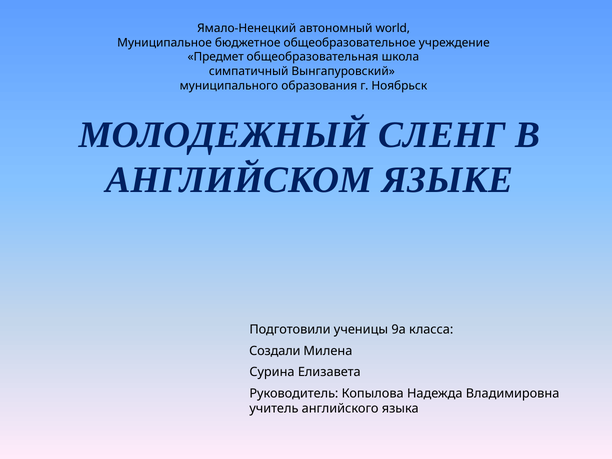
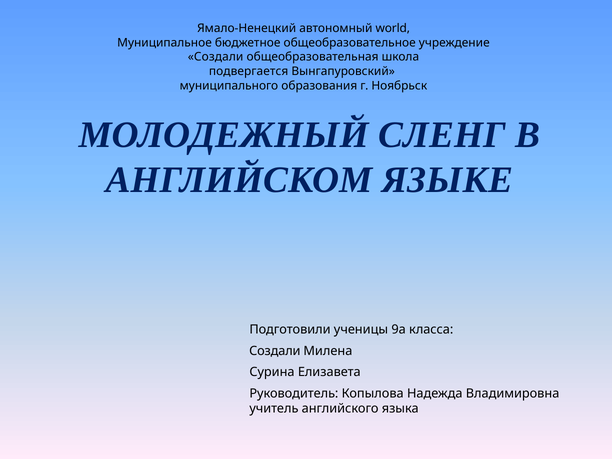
Предмет at (216, 57): Предмет -> Создали
симпатичный: симпатичный -> подвергается
